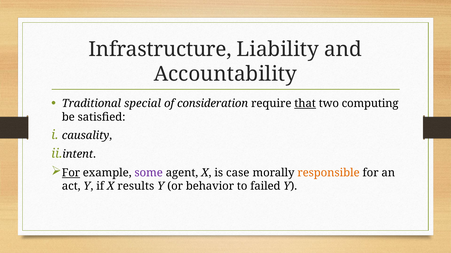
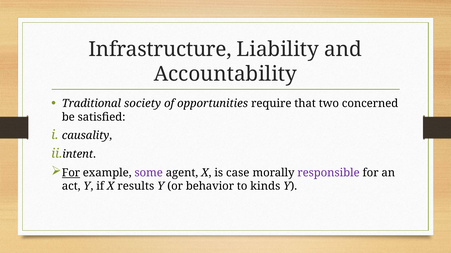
special: special -> society
consideration: consideration -> opportunities
that underline: present -> none
computing: computing -> concerned
responsible colour: orange -> purple
failed: failed -> kinds
